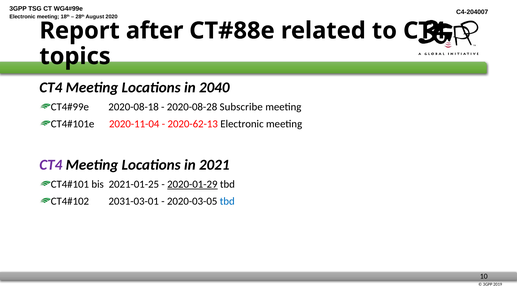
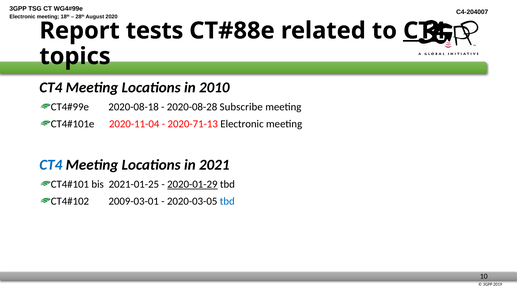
after: after -> tests
CT4 at (424, 31) underline: none -> present
2040: 2040 -> 2010
2020-62-13: 2020-62-13 -> 2020-71-13
CT4 at (51, 165) colour: purple -> blue
2031-03-01: 2031-03-01 -> 2009-03-01
